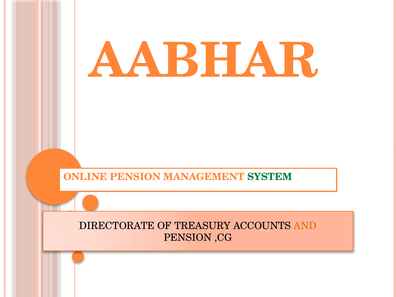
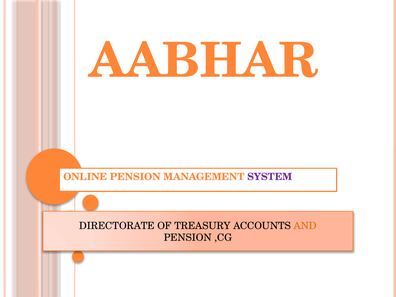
SYSTEM colour: green -> purple
